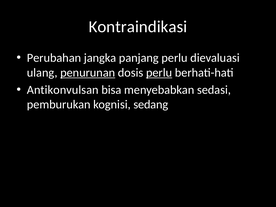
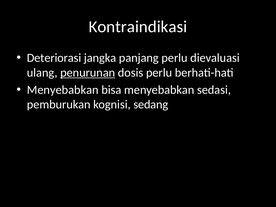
Perubahan: Perubahan -> Deteriorasi
perlu at (159, 73) underline: present -> none
Antikonvulsan at (63, 90): Antikonvulsan -> Menyebabkan
